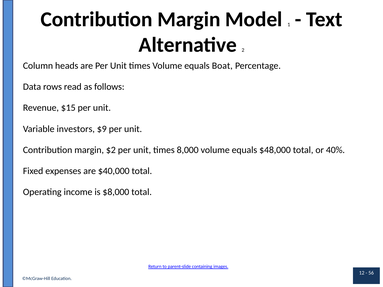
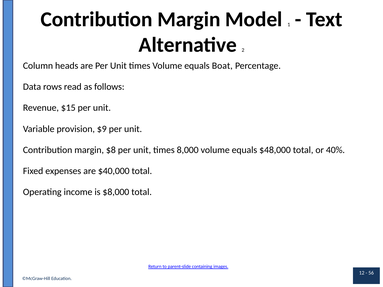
investors: investors -> provision
$2: $2 -> $8
